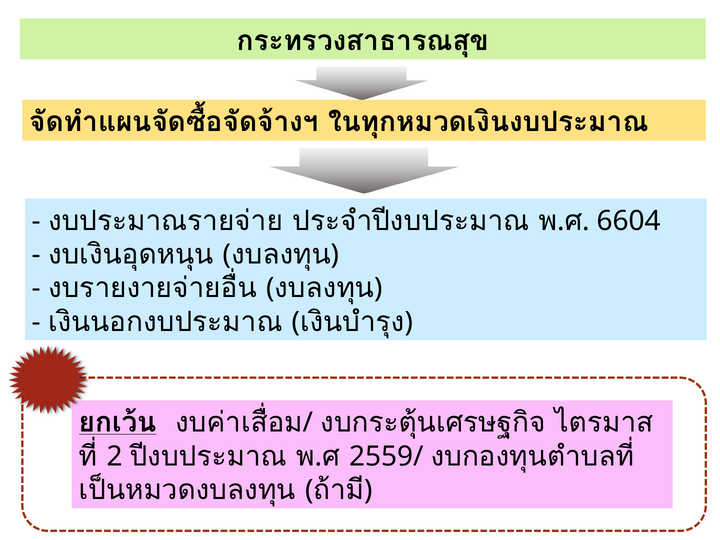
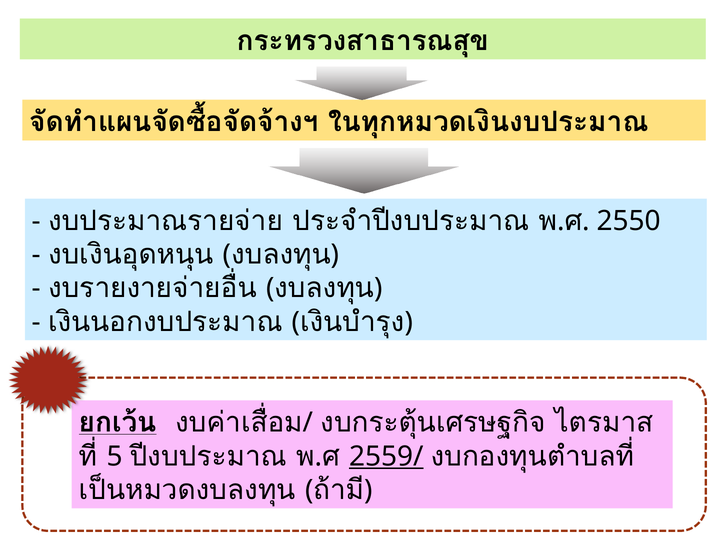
6604: 6604 -> 2550
2: 2 -> 5
2559/ underline: none -> present
